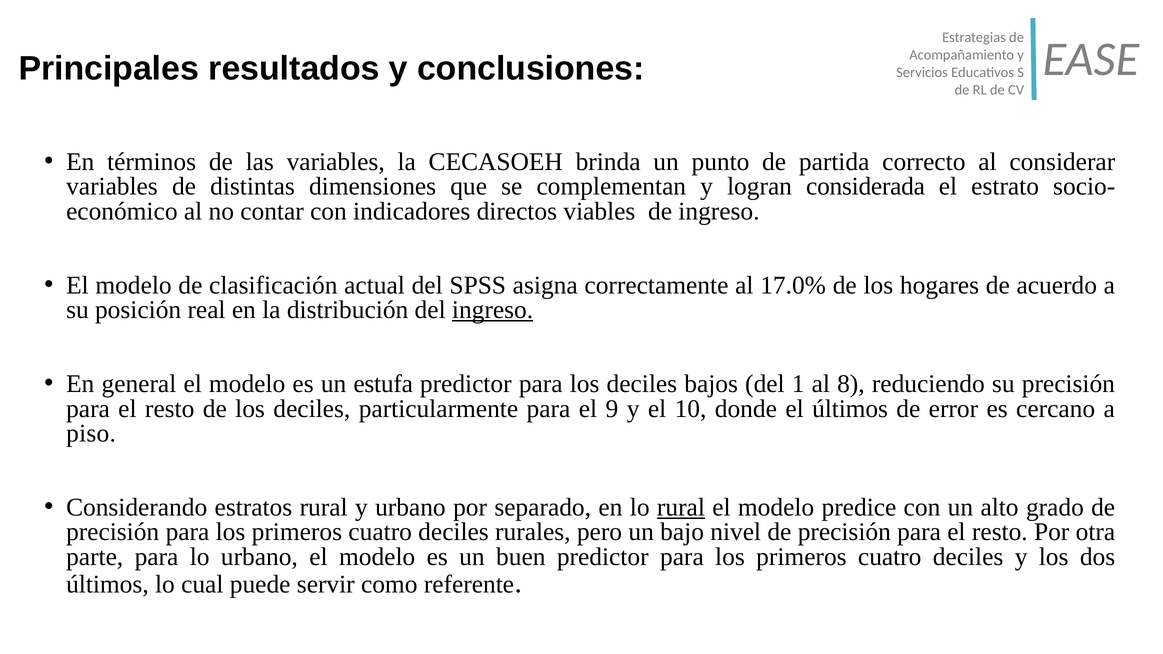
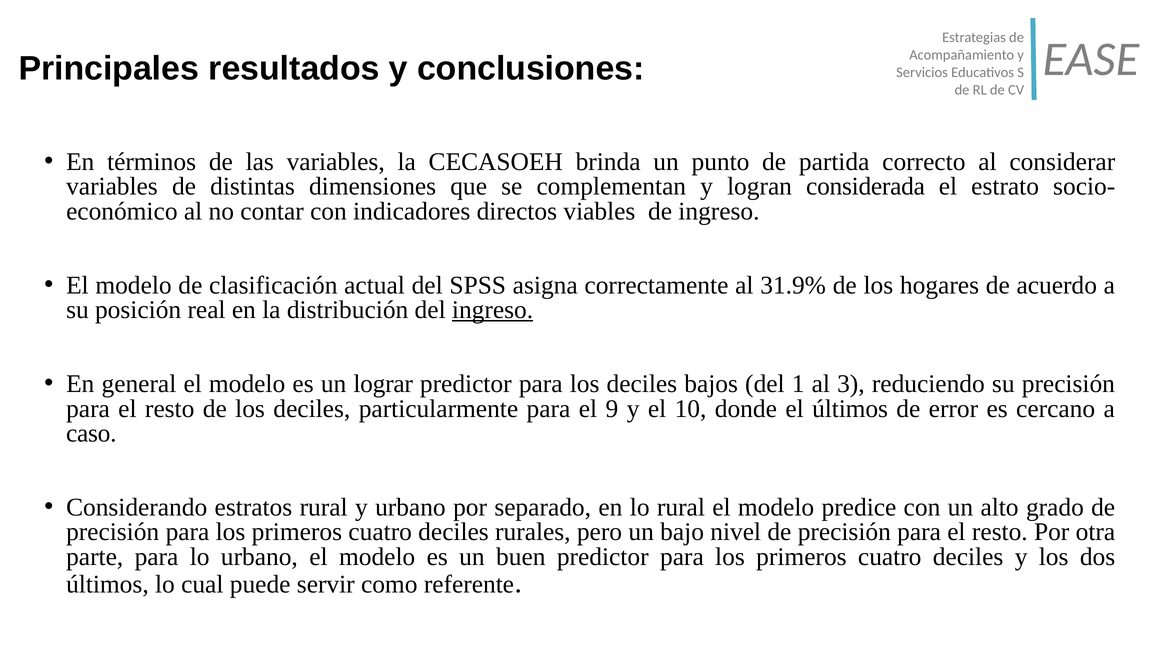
17.0%: 17.0% -> 31.9%
estufa: estufa -> lograr
8: 8 -> 3
piso: piso -> caso
rural at (681, 507) underline: present -> none
